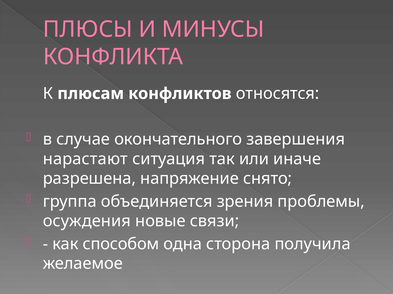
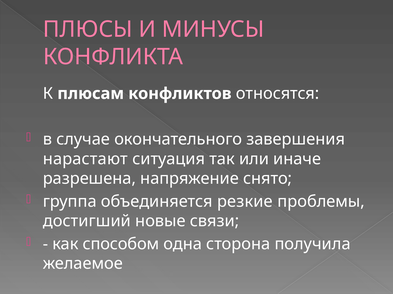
зрения: зрения -> резкие
осуждения: осуждения -> достигший
